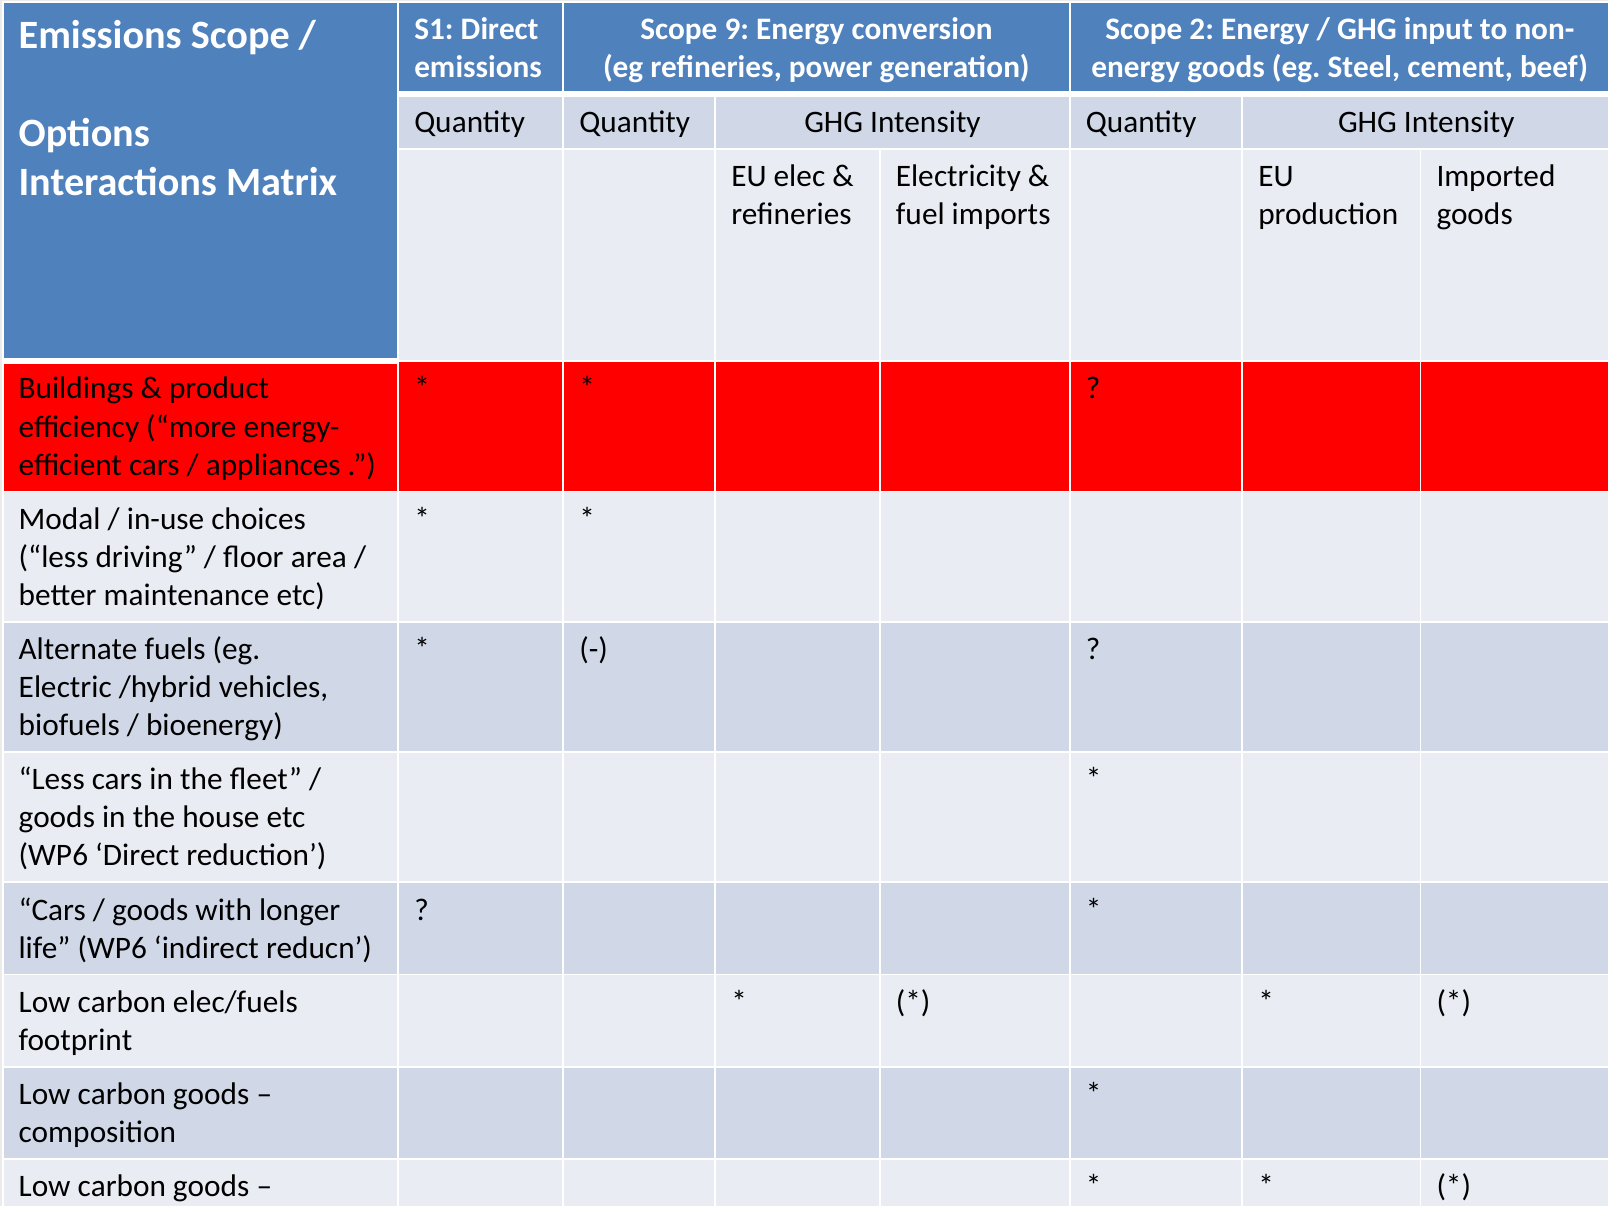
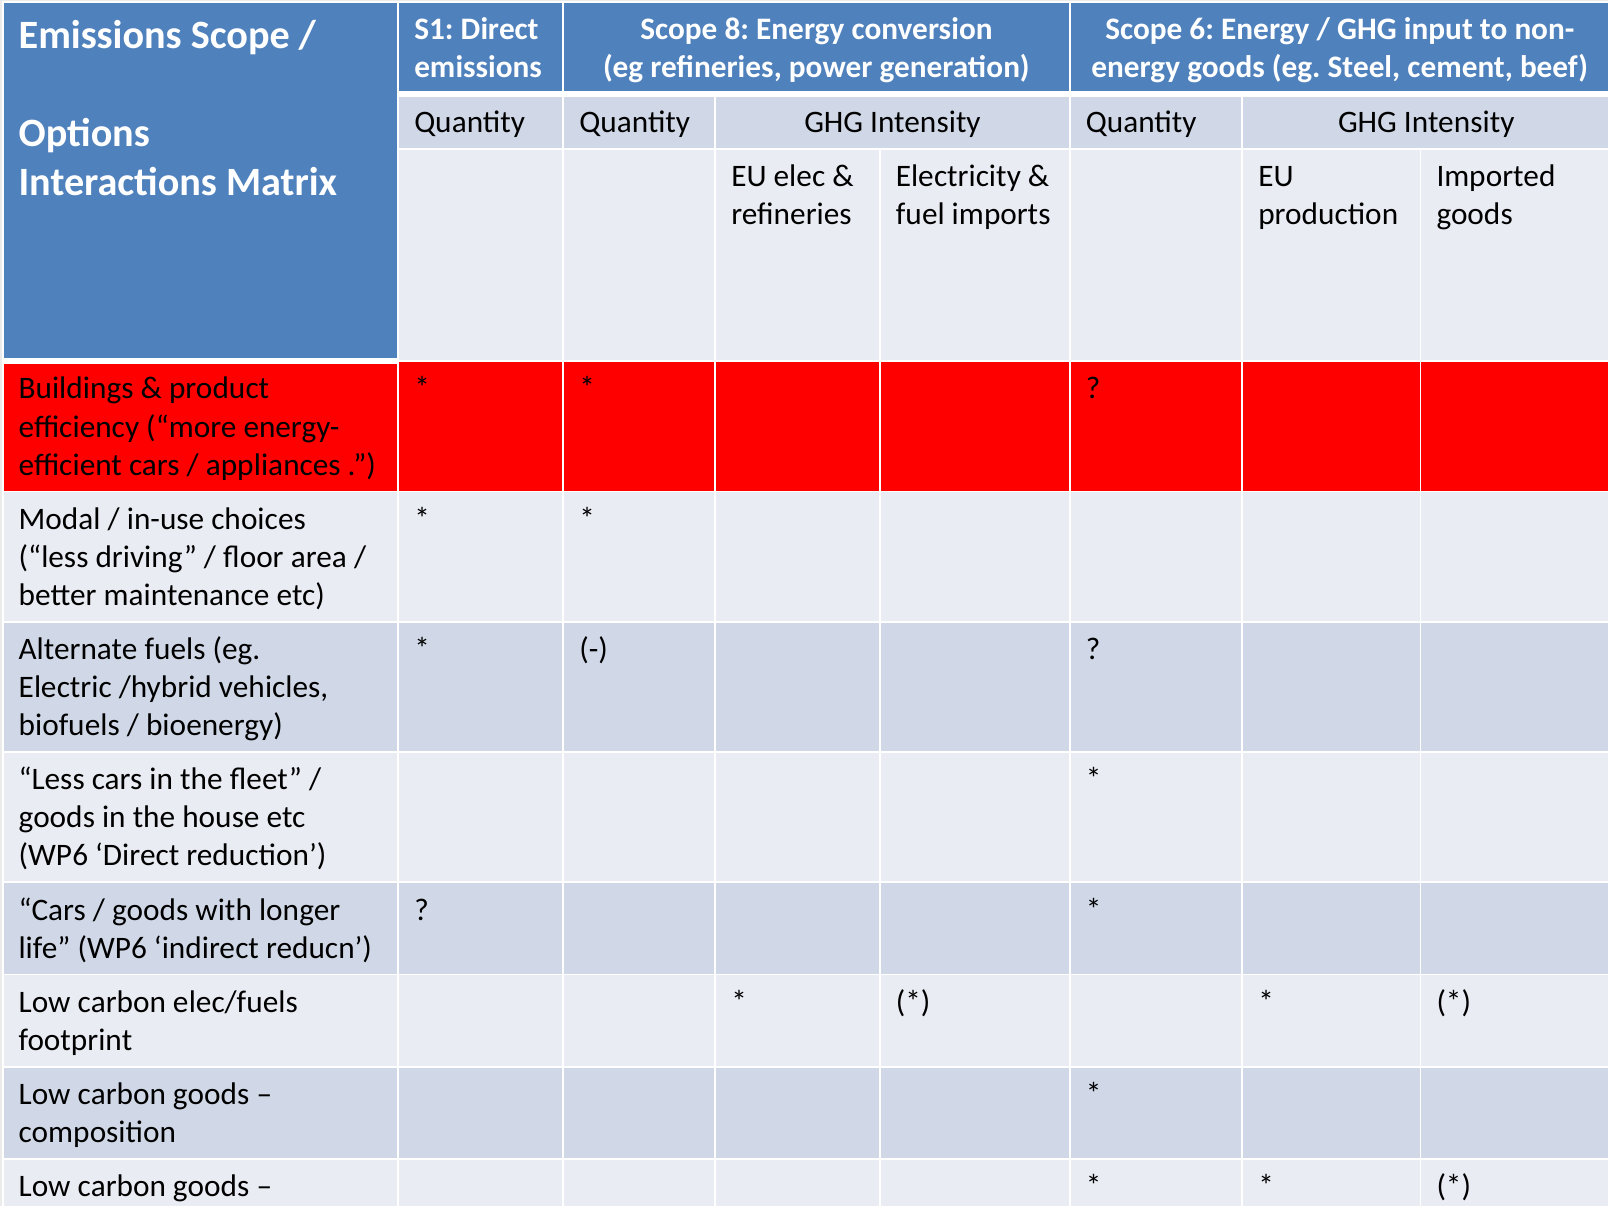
9: 9 -> 8
2: 2 -> 6
